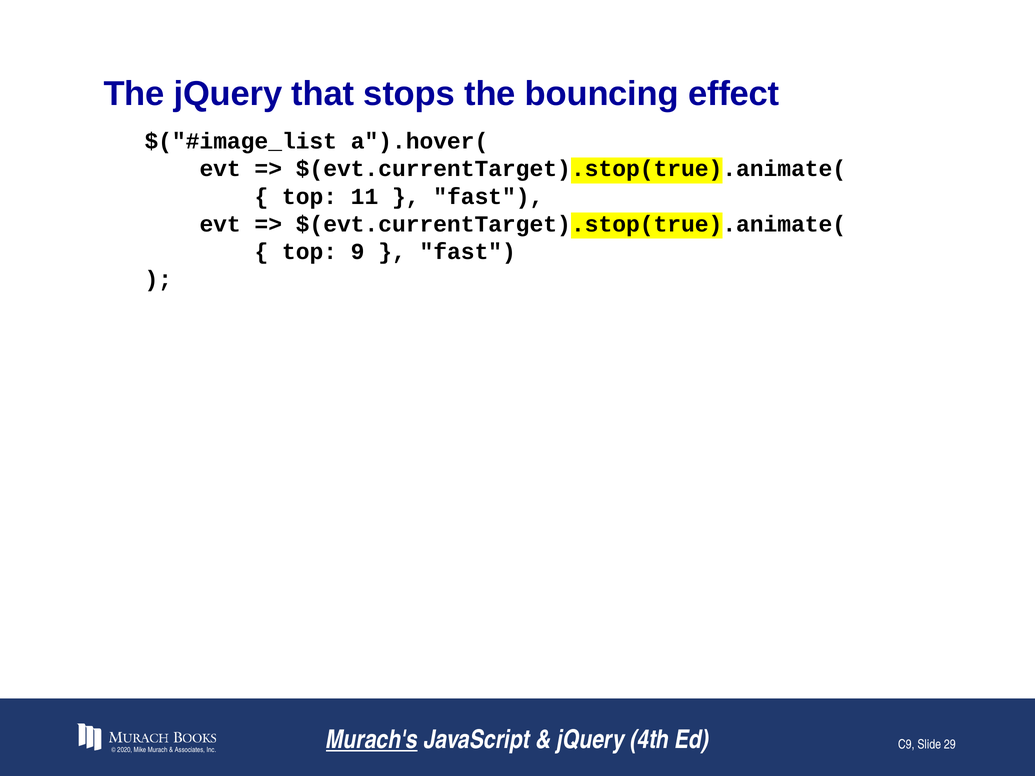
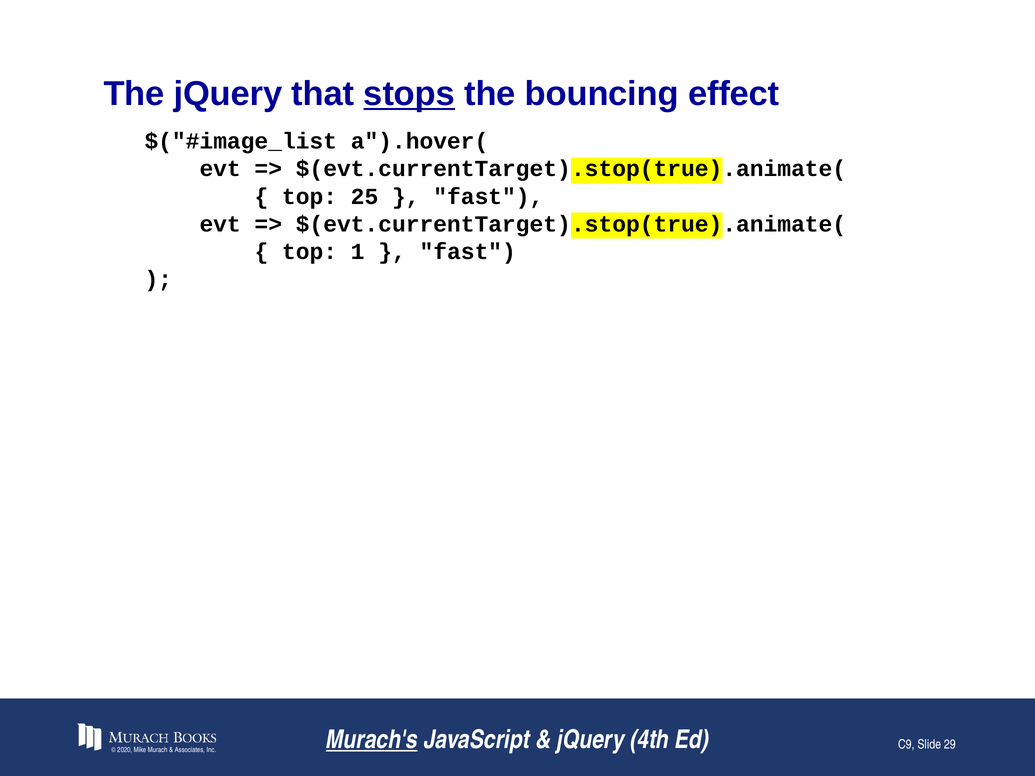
stops underline: none -> present
11: 11 -> 25
9: 9 -> 1
